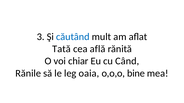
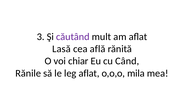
căutând colour: blue -> purple
Tată: Tată -> Lasă
leg oaia: oaia -> aflat
bine: bine -> mila
